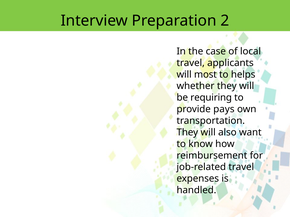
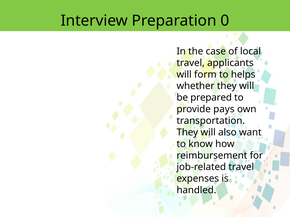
2: 2 -> 0
most: most -> form
requiring: requiring -> prepared
